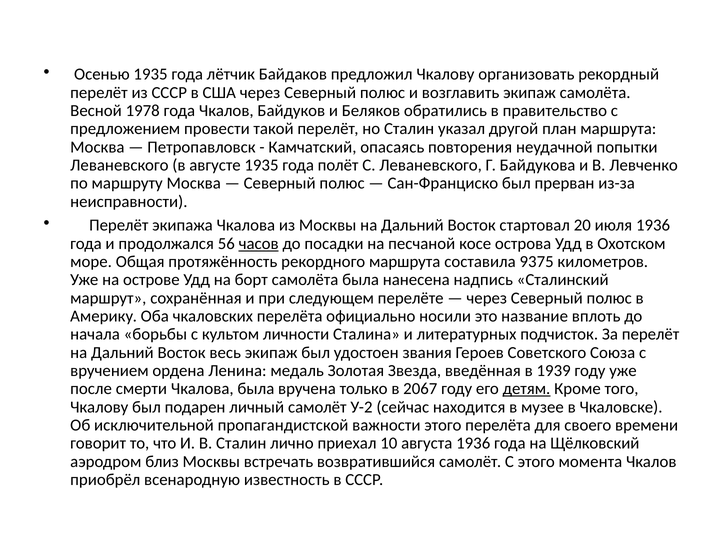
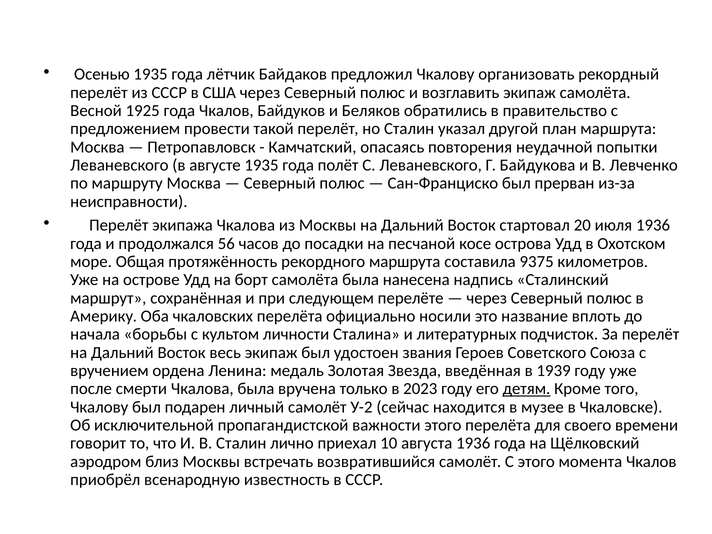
1978: 1978 -> 1925
часов underline: present -> none
2067: 2067 -> 2023
